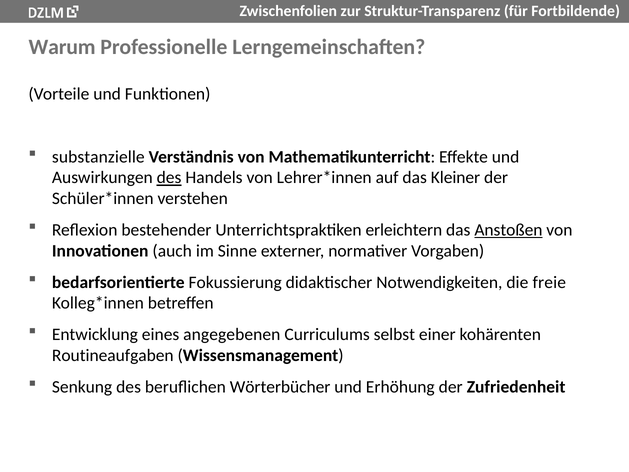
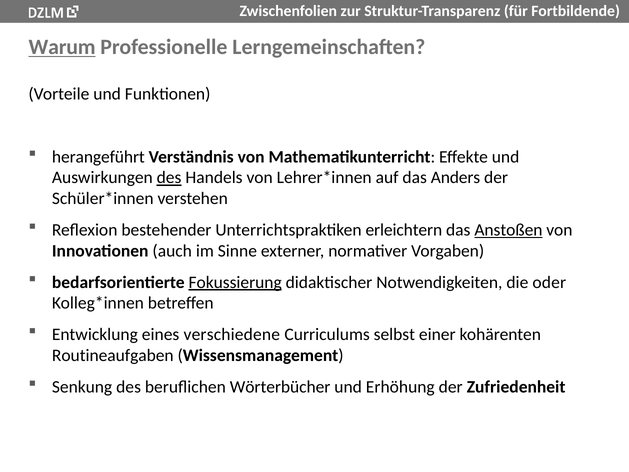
Warum underline: none -> present
substanzielle: substanzielle -> herangeführt
Kleiner: Kleiner -> Anders
Fokussierung underline: none -> present
freie: freie -> oder
angegebenen: angegebenen -> verschiedene
